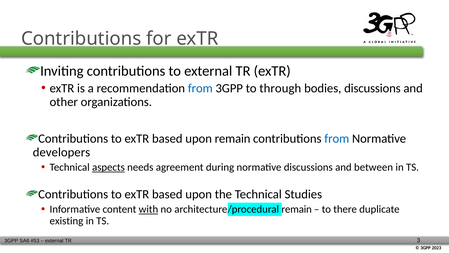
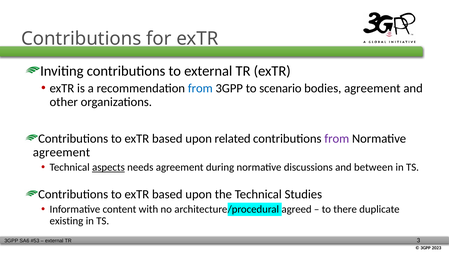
through: through -> scenario
bodies discussions: discussions -> agreement
upon remain: remain -> related
from at (337, 138) colour: blue -> purple
developers at (61, 152): developers -> agreement
with underline: present -> none
architecture/procedural remain: remain -> agreed
